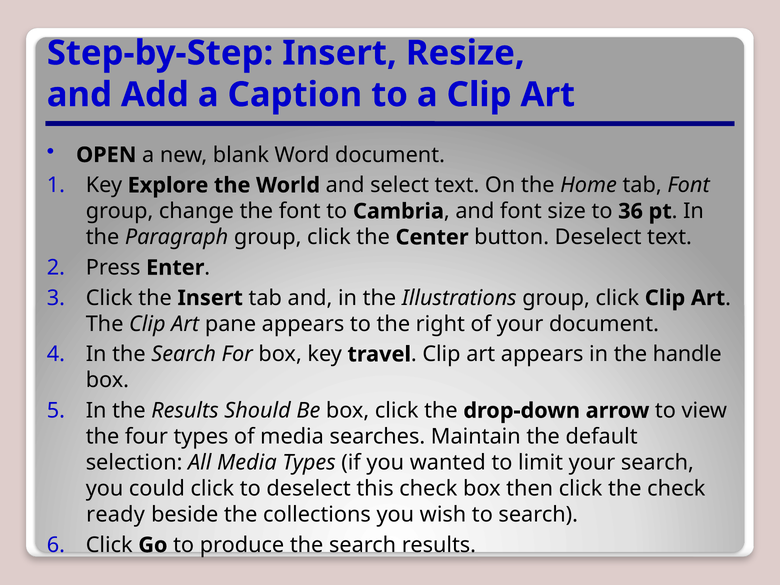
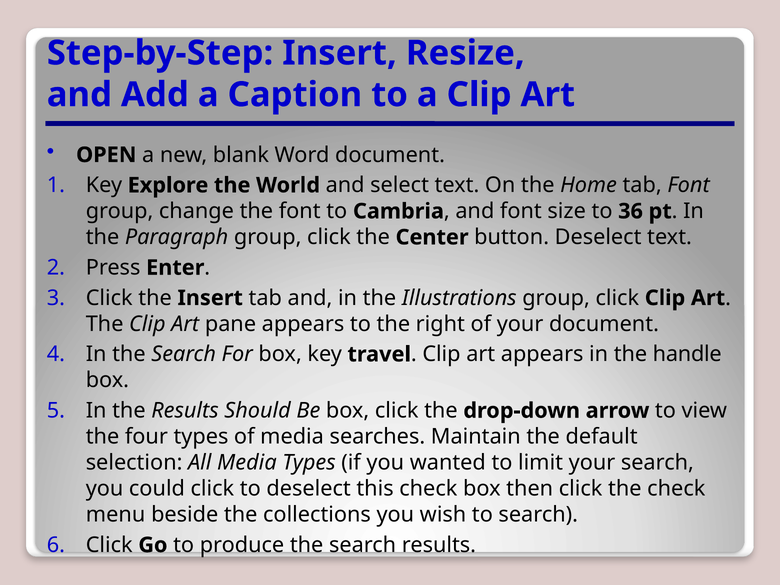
ready: ready -> menu
